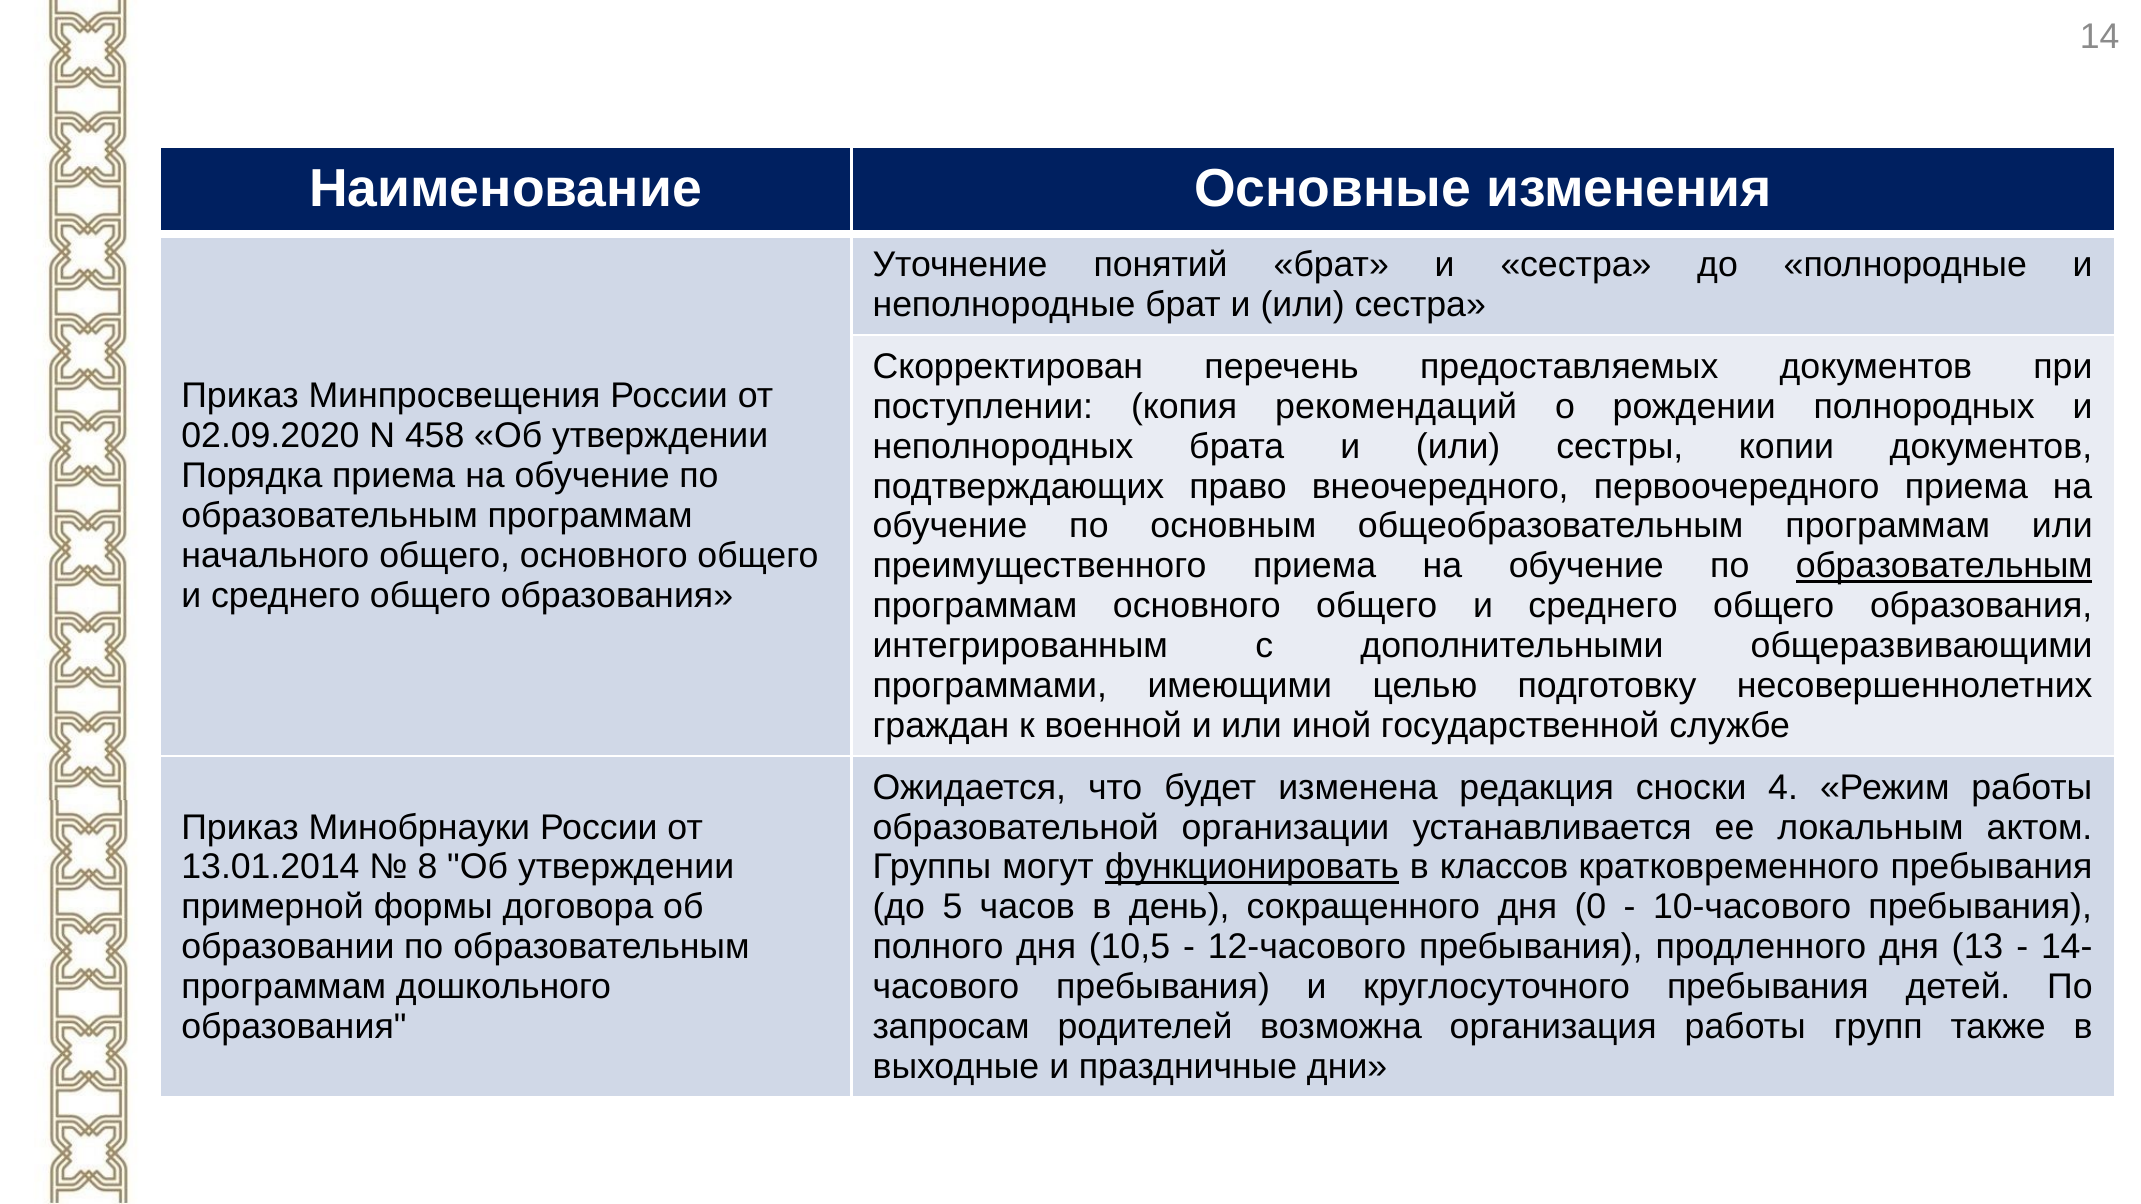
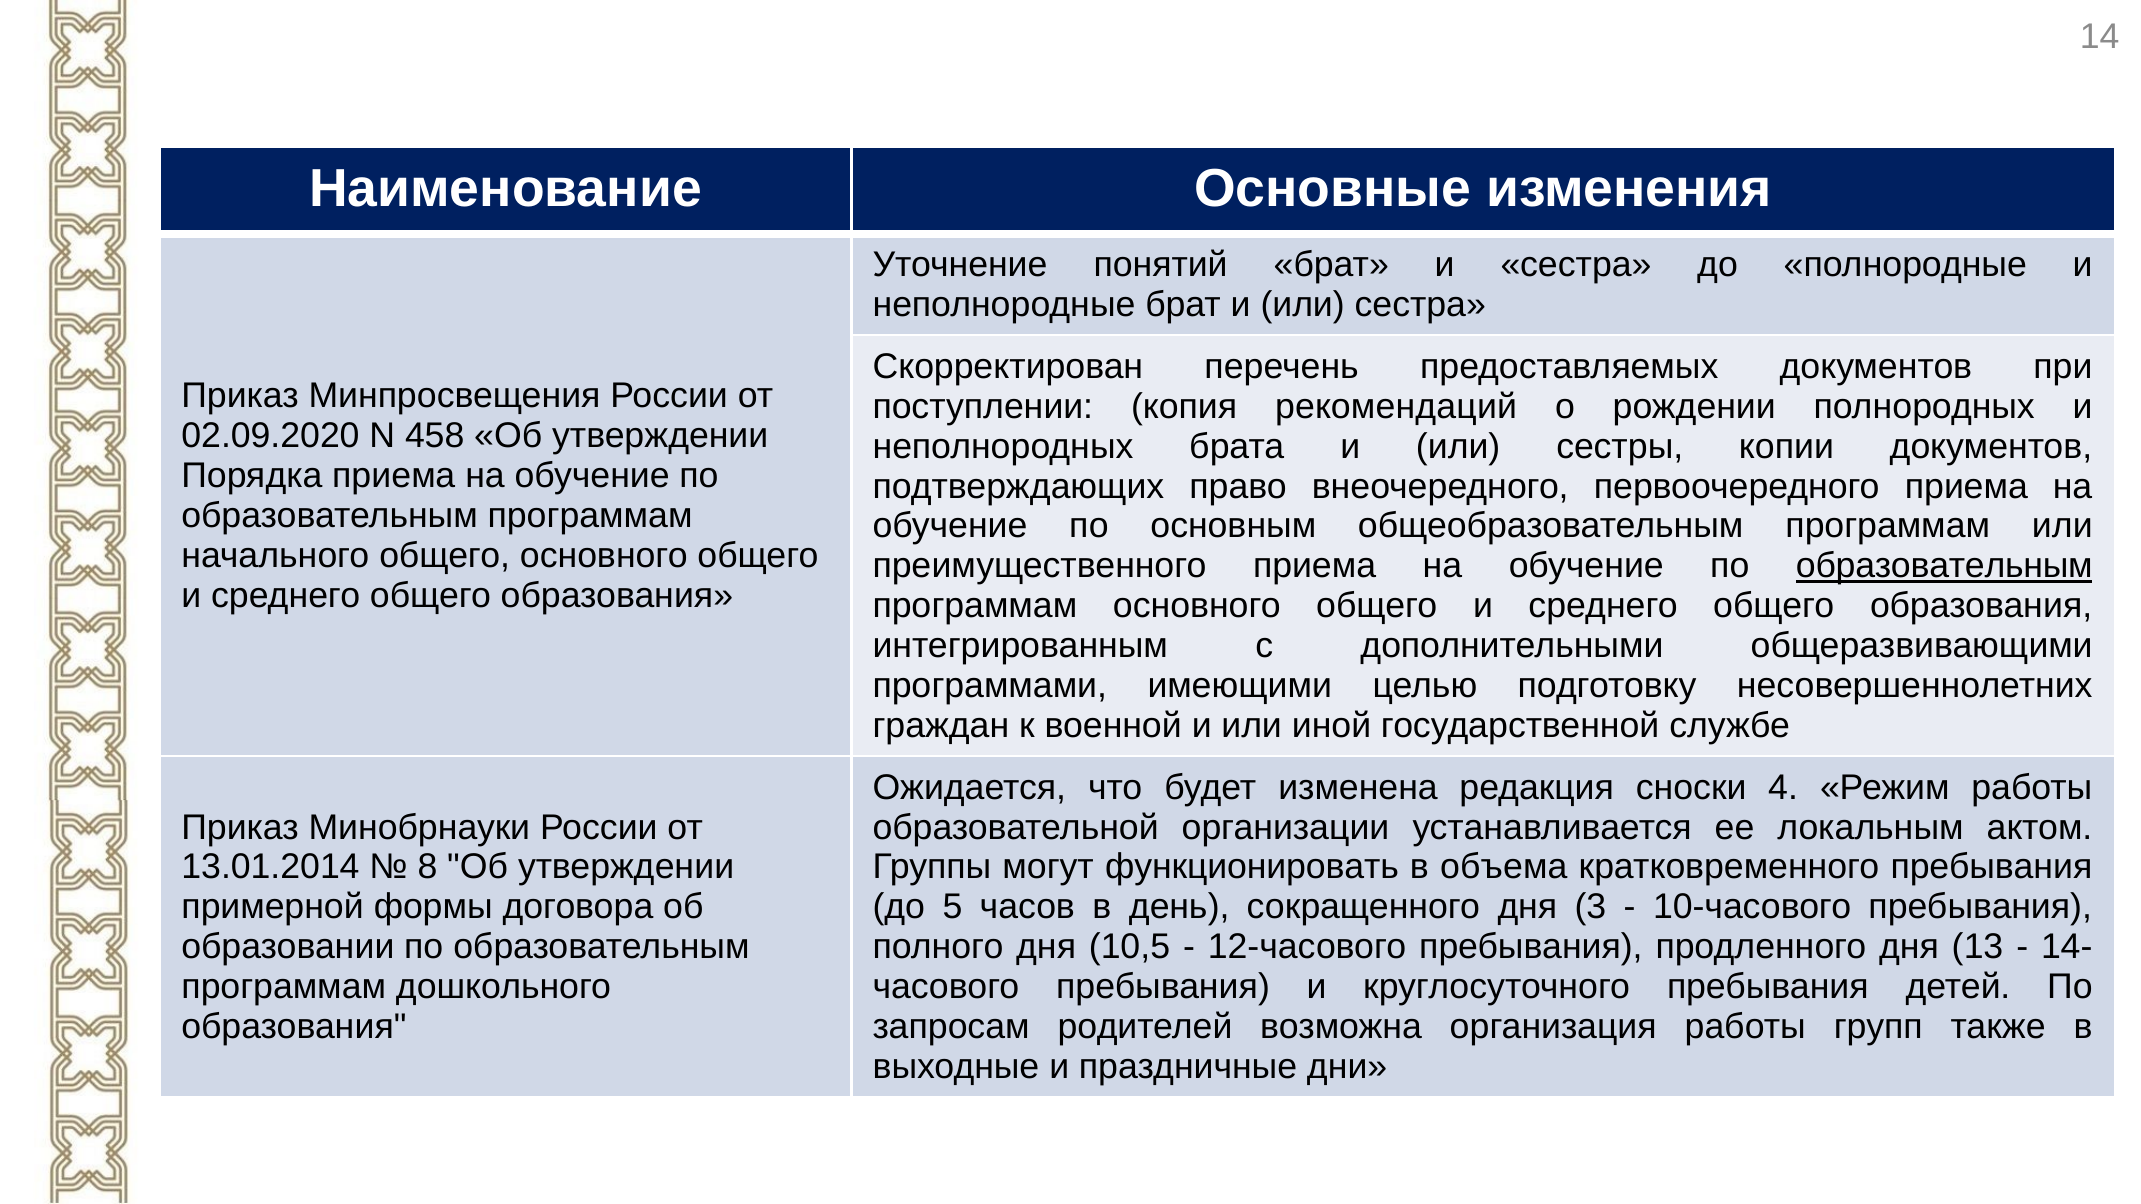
функционировать underline: present -> none
классов: классов -> объема
0: 0 -> 3
